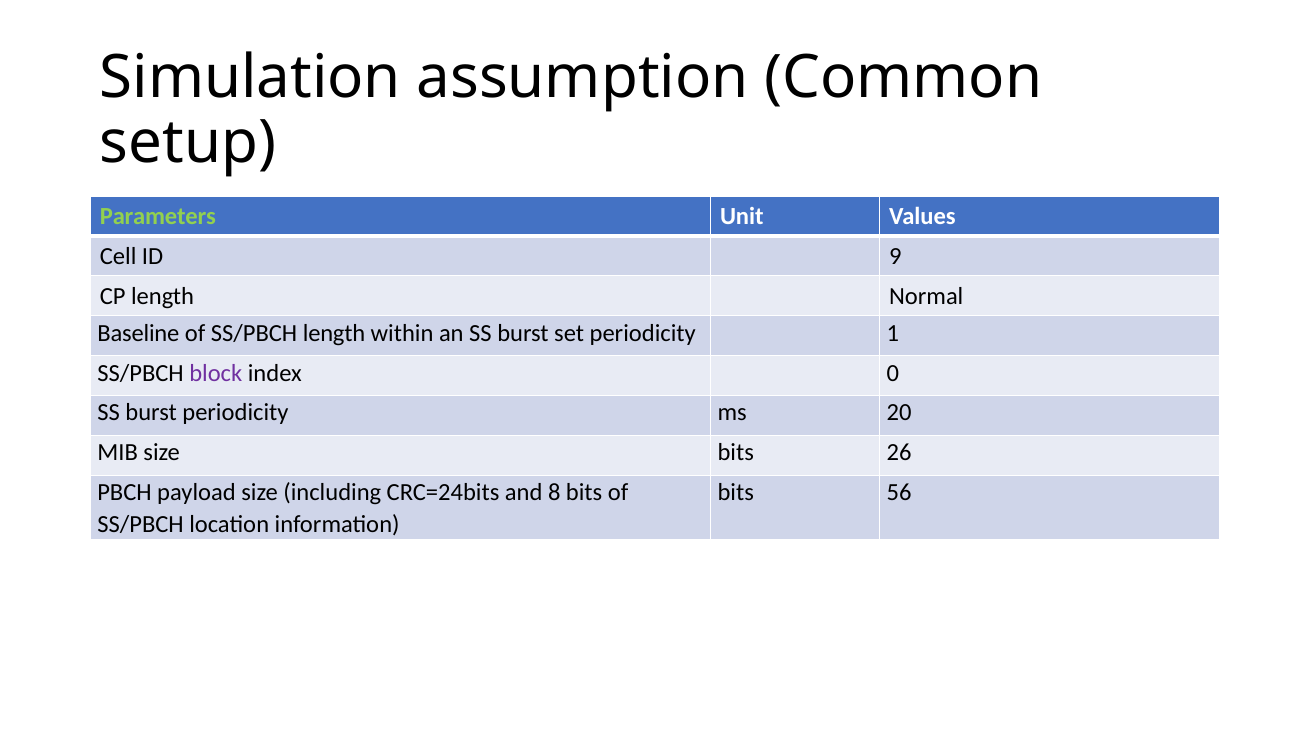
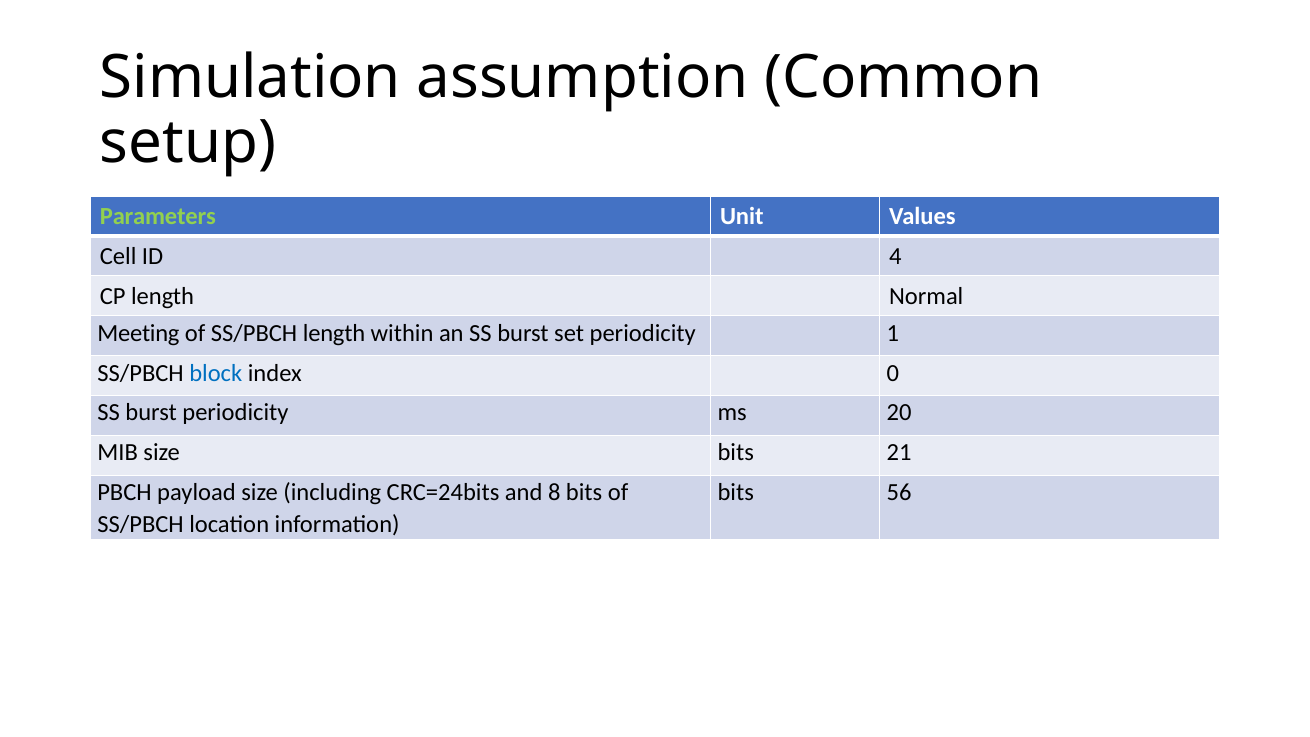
9: 9 -> 4
Baseline: Baseline -> Meeting
block colour: purple -> blue
26: 26 -> 21
